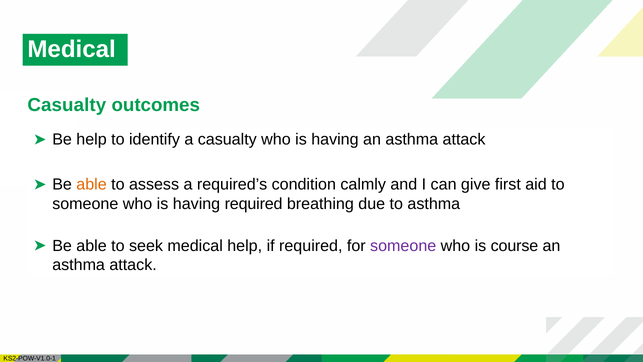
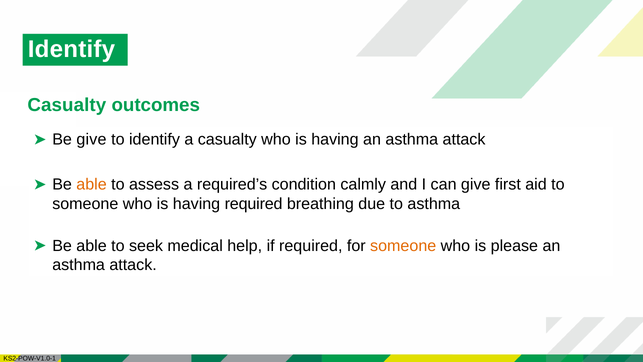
Medical at (72, 49): Medical -> Identify
Be help: help -> give
someone at (403, 246) colour: purple -> orange
course: course -> please
